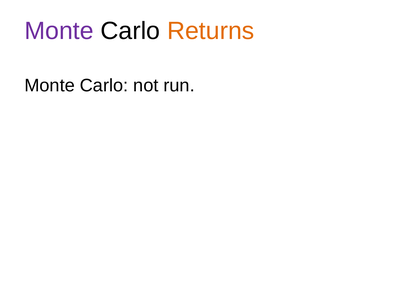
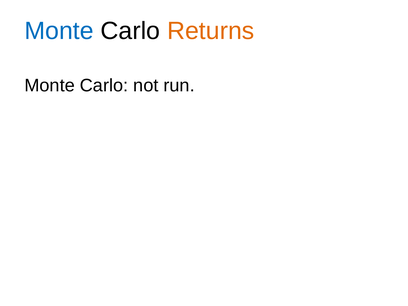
Monte at (59, 31) colour: purple -> blue
